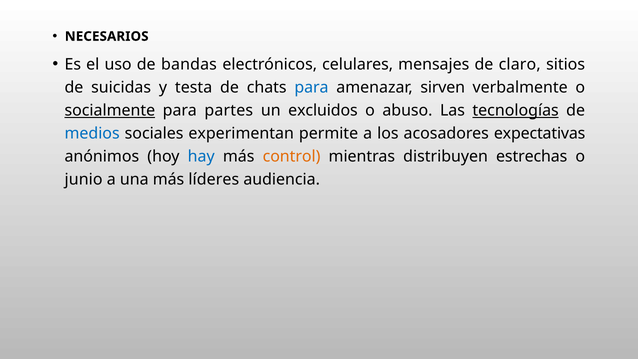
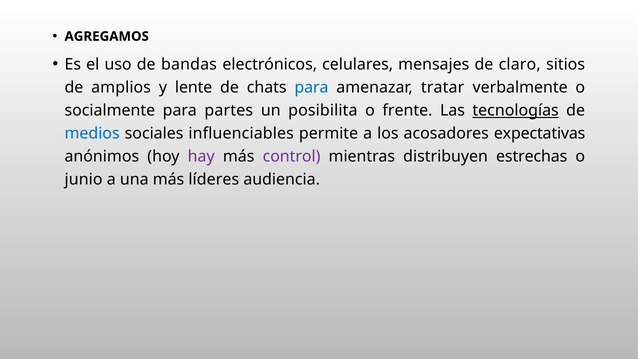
NECESARIOS: NECESARIOS -> AGREGAMOS
suicidas: suicidas -> amplios
testa: testa -> lente
sirven: sirven -> tratar
socialmente underline: present -> none
excluidos: excluidos -> posibilita
abuso: abuso -> frente
experimentan: experimentan -> influenciables
hay colour: blue -> purple
control colour: orange -> purple
